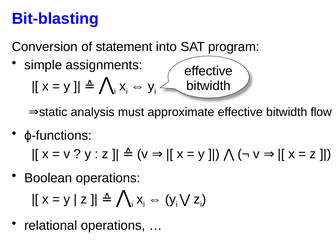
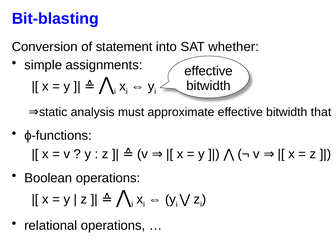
program: program -> whether
flow: flow -> that
